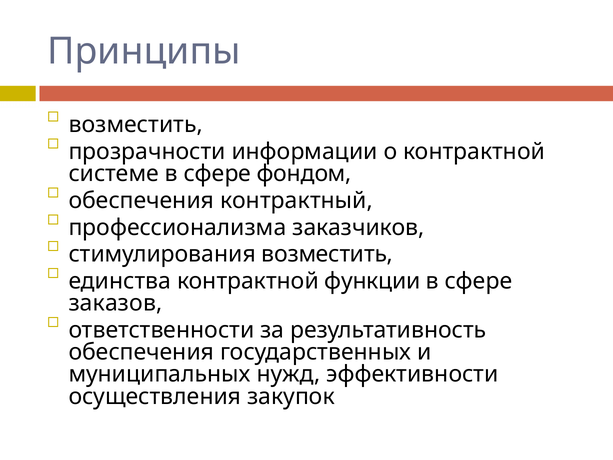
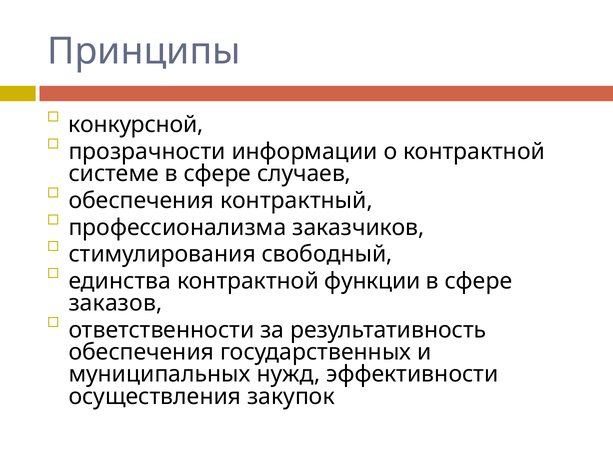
возместить at (136, 125): возместить -> конкурсной
фондом: фондом -> случаев
стимулирования возместить: возместить -> свободный
